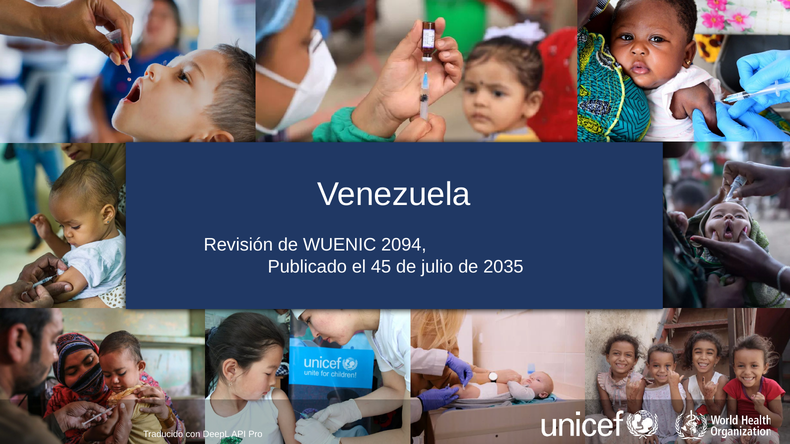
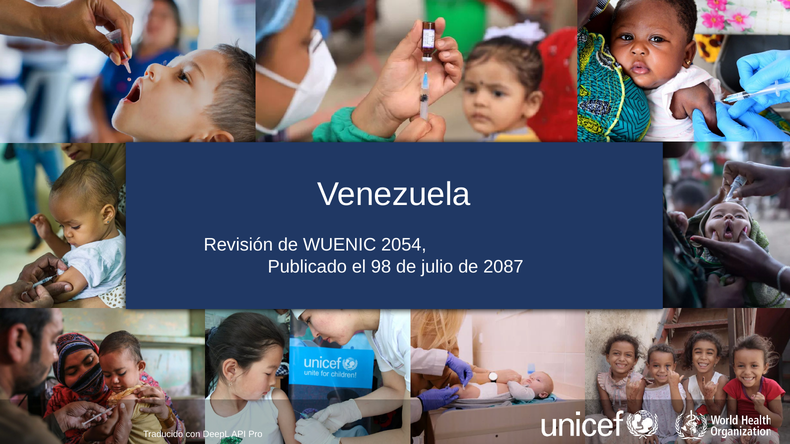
2094: 2094 -> 2054
45: 45 -> 98
2035: 2035 -> 2087
